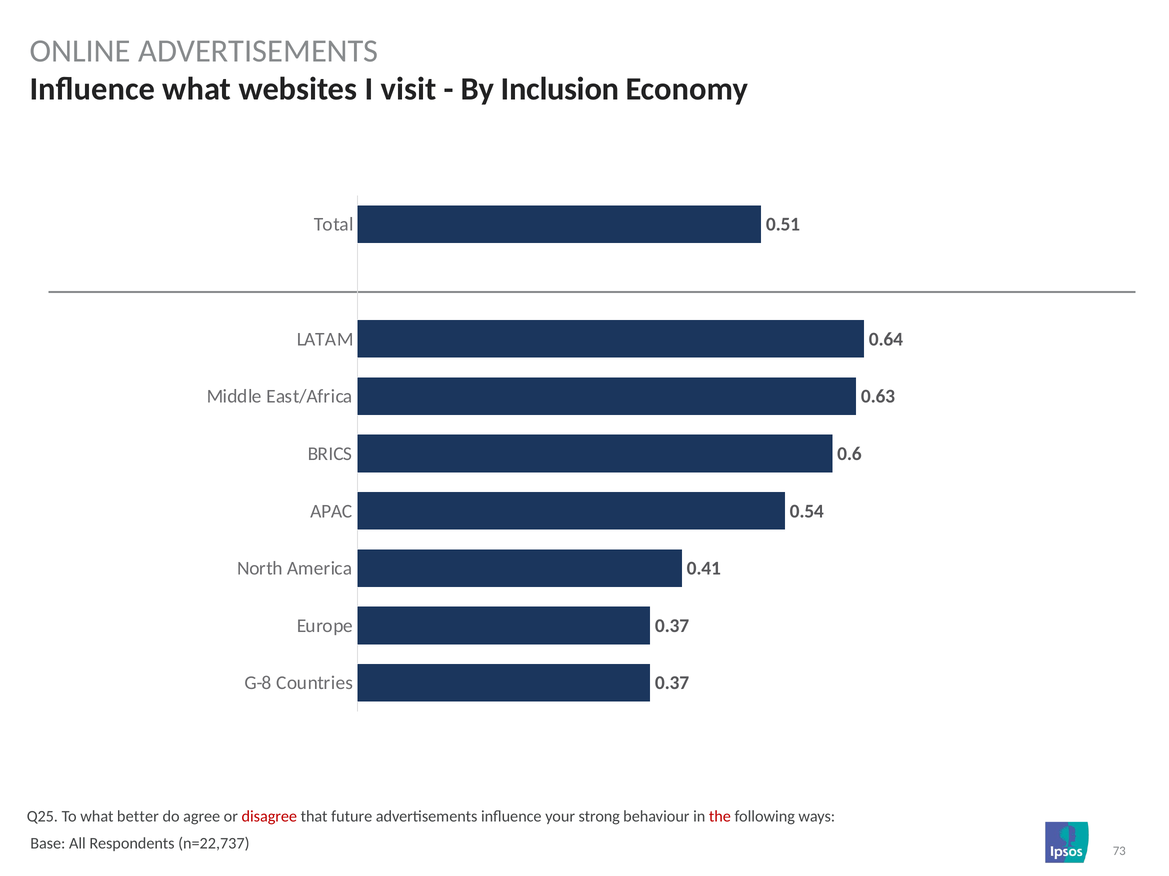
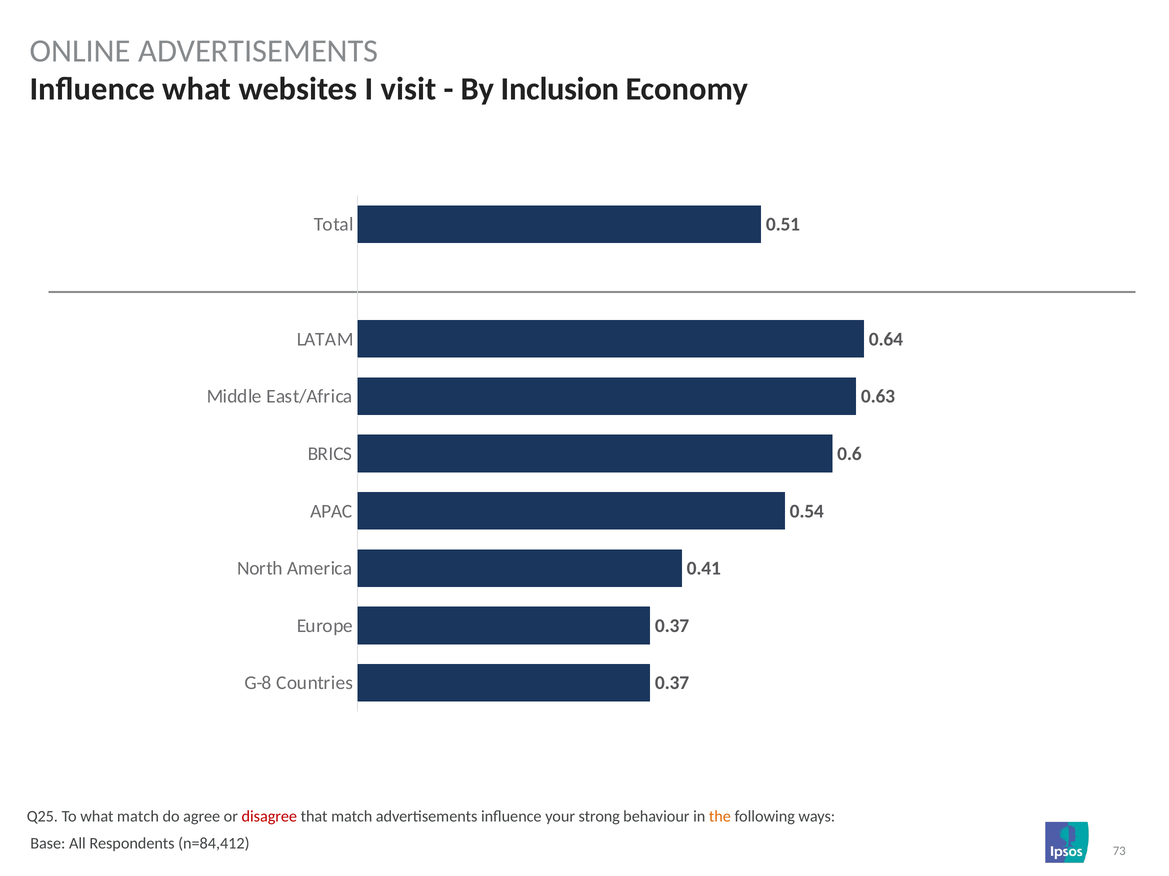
what better: better -> match
that future: future -> match
the colour: red -> orange
n=22,737: n=22,737 -> n=84,412
